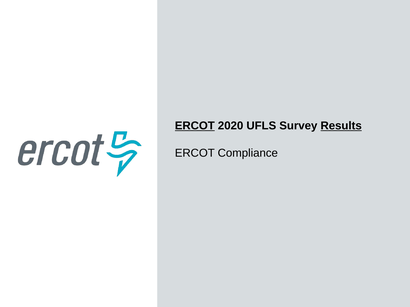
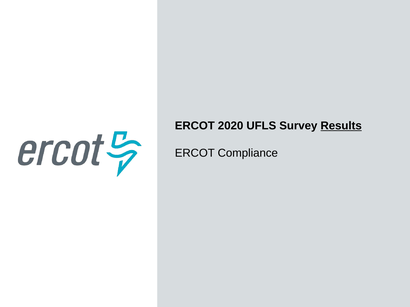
ERCOT at (195, 126) underline: present -> none
